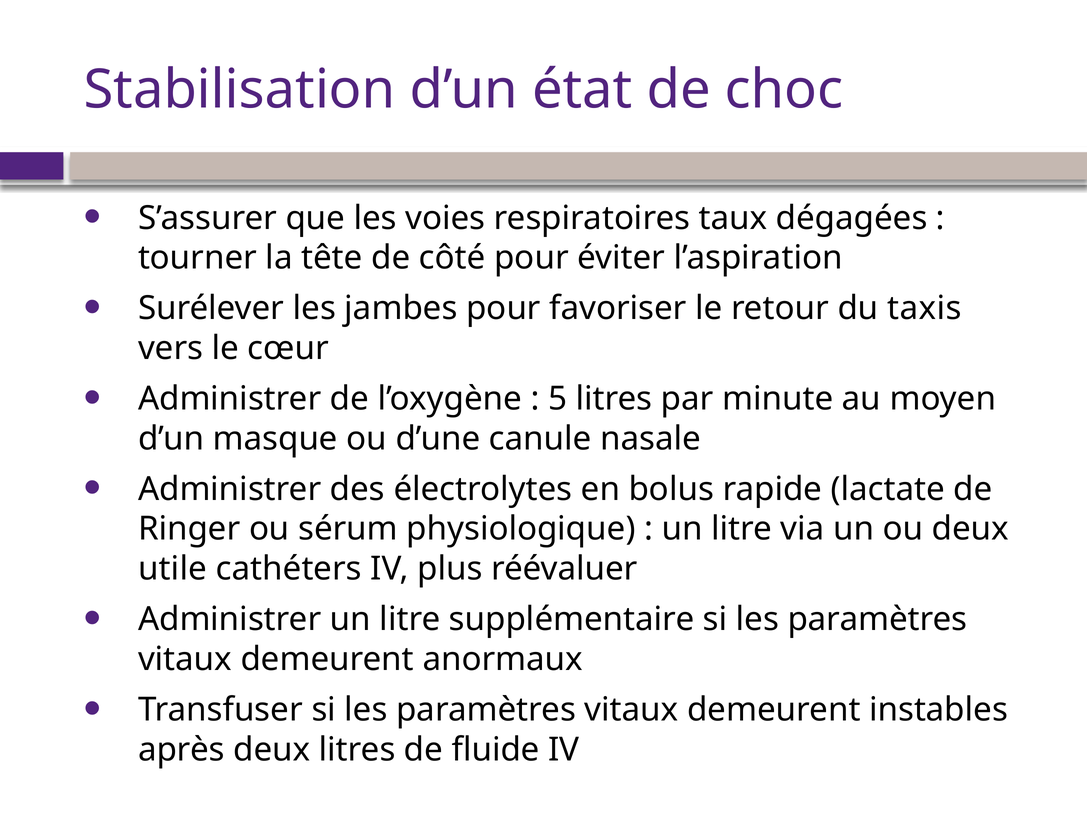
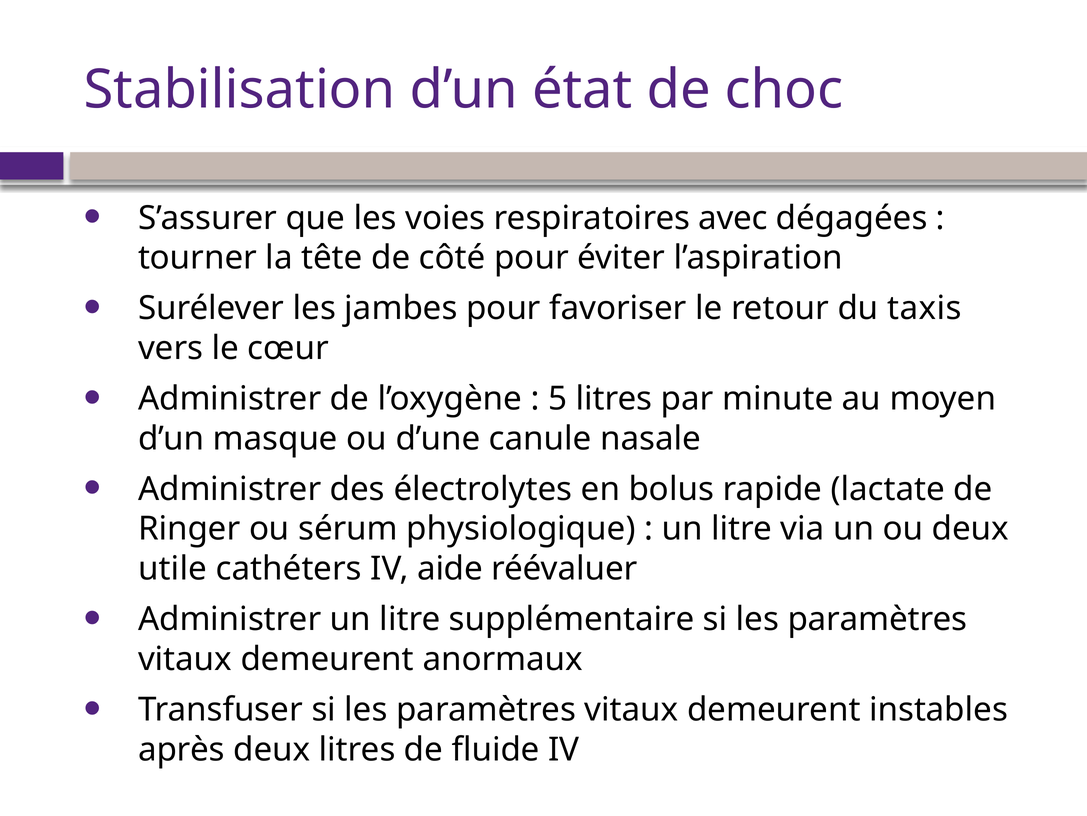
taux: taux -> avec
plus: plus -> aide
